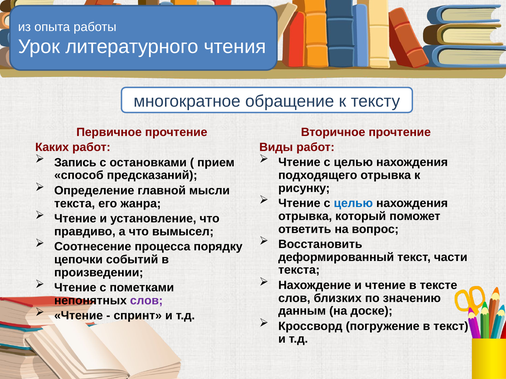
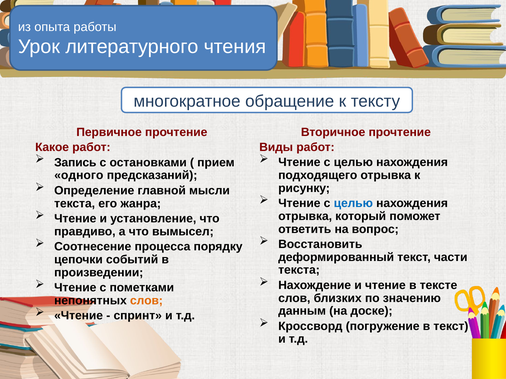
Каких: Каких -> Какое
способ: способ -> одного
слов at (146, 301) colour: purple -> orange
